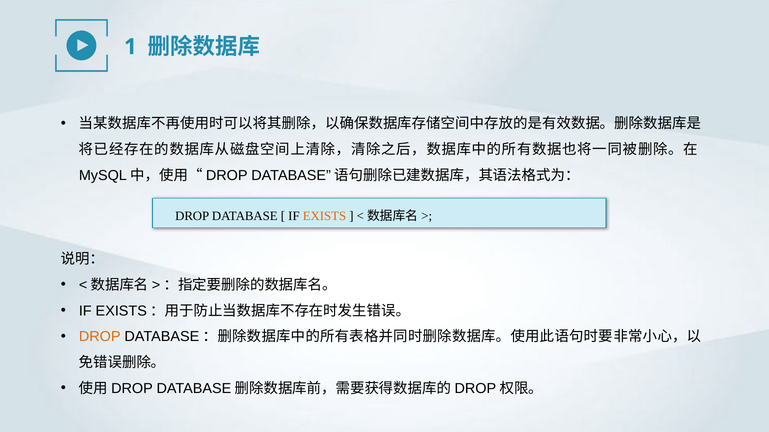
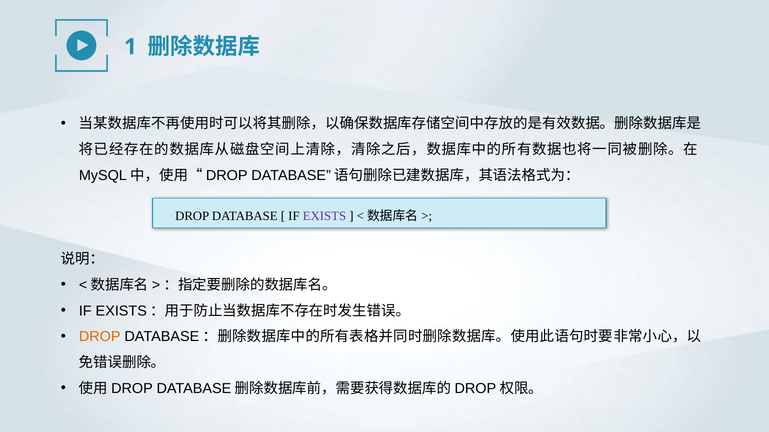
EXISTS colour: orange -> purple
